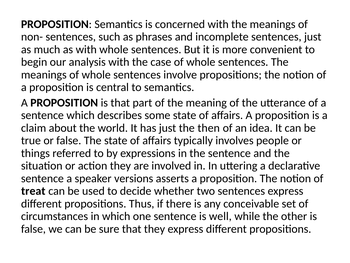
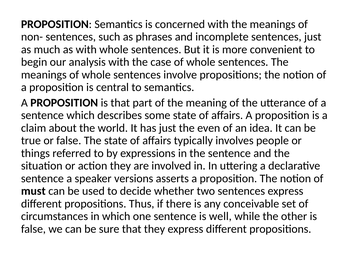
then: then -> even
treat: treat -> must
